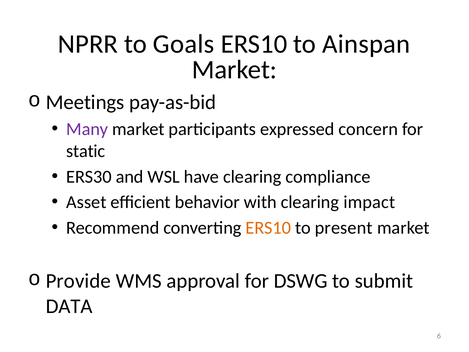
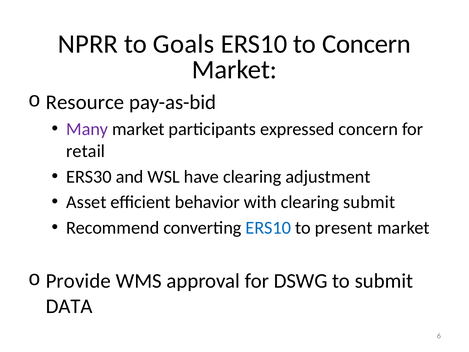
to Ainspan: Ainspan -> Concern
Meetings: Meetings -> Resource
static: static -> retail
compliance: compliance -> adjustment
clearing impact: impact -> submit
ERS10 at (268, 228) colour: orange -> blue
